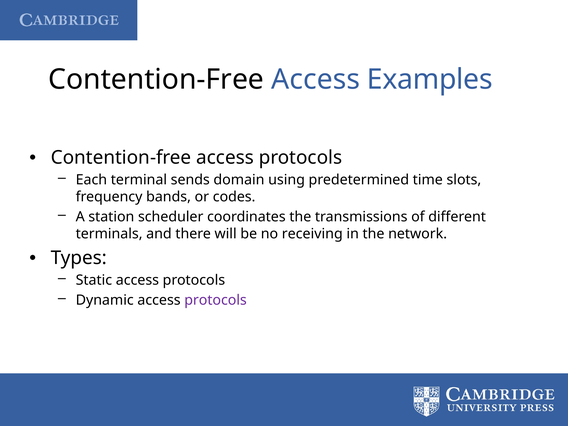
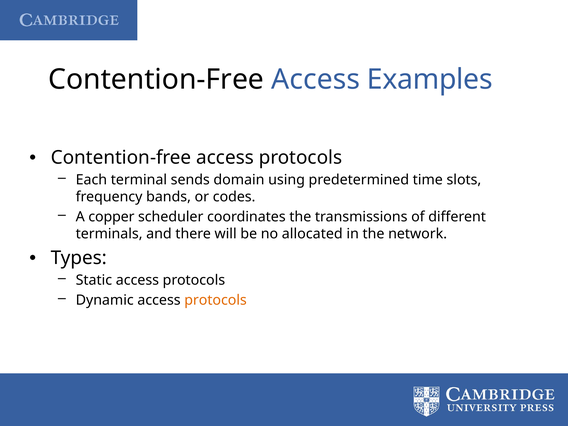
station: station -> copper
receiving: receiving -> allocated
protocols at (216, 300) colour: purple -> orange
